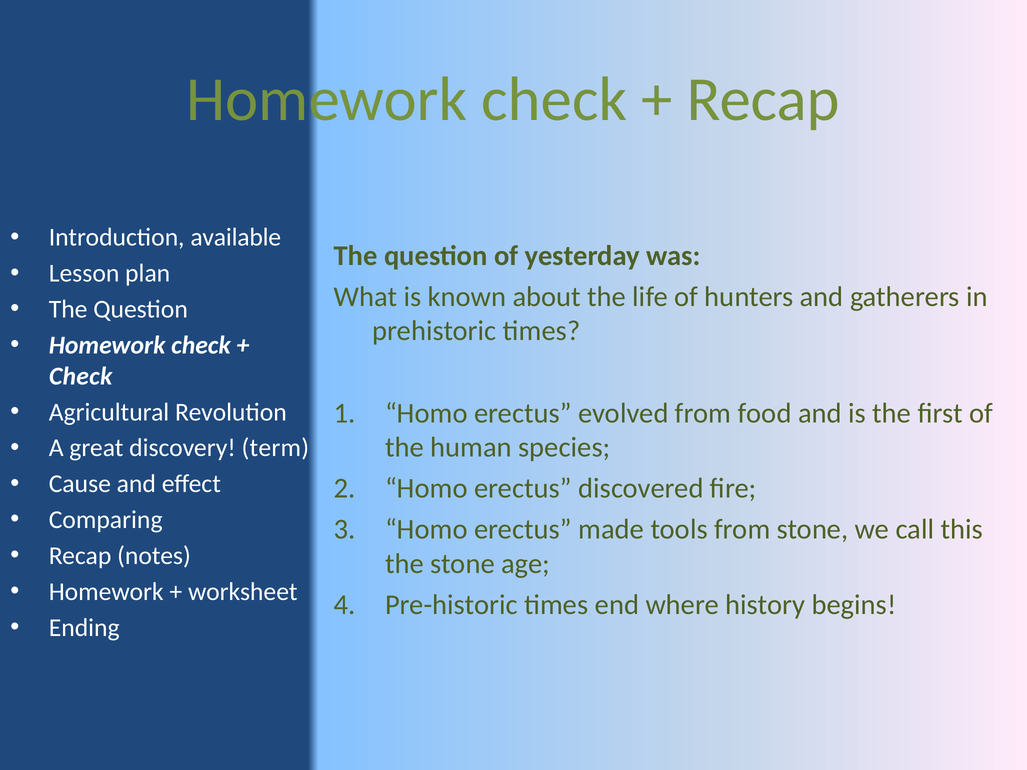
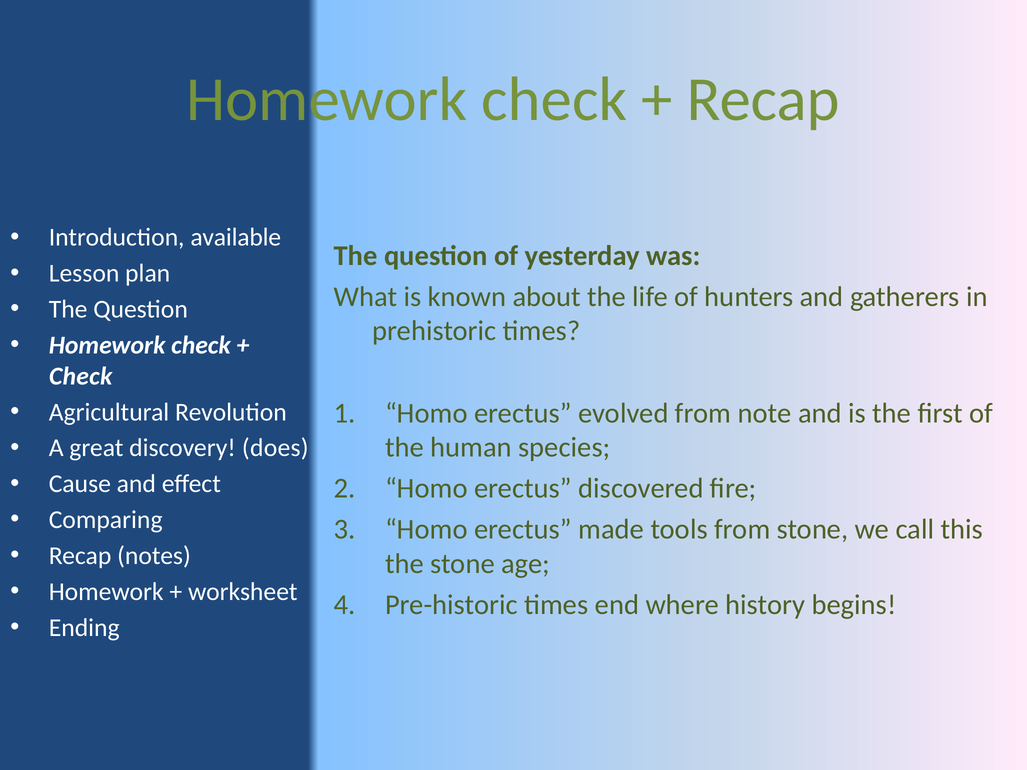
food: food -> note
term: term -> does
